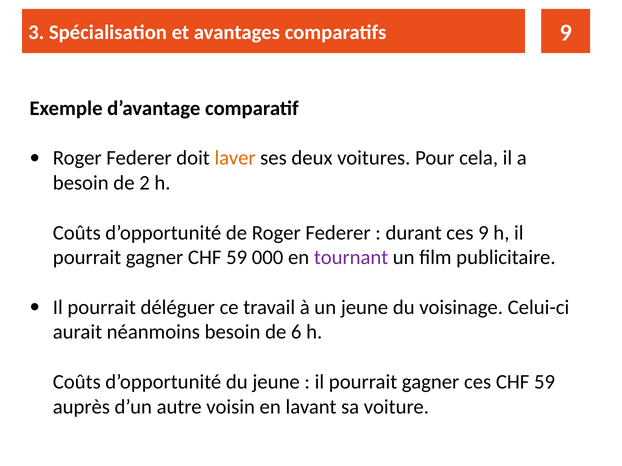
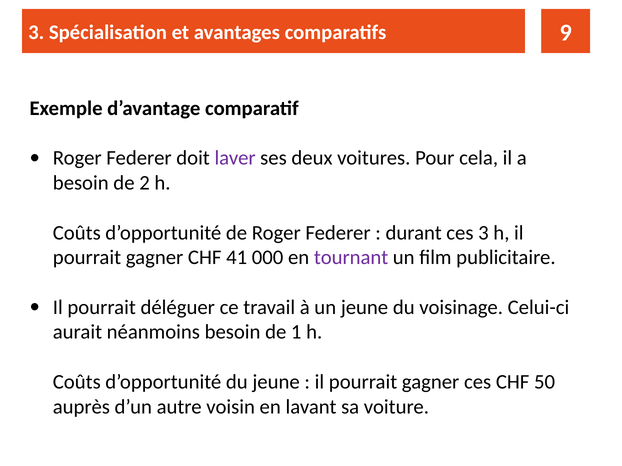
laver colour: orange -> purple
ces 9: 9 -> 3
gagner CHF 59: 59 -> 41
6: 6 -> 1
ces CHF 59: 59 -> 50
